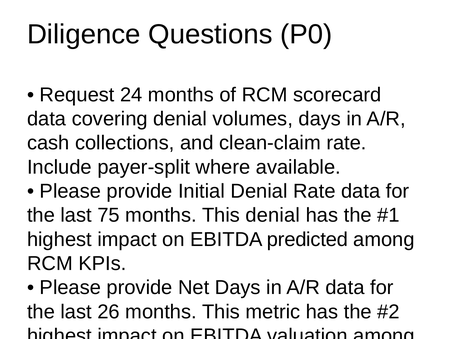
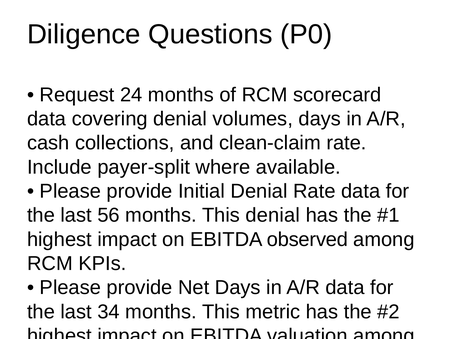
75: 75 -> 56
predicted: predicted -> observed
26: 26 -> 34
